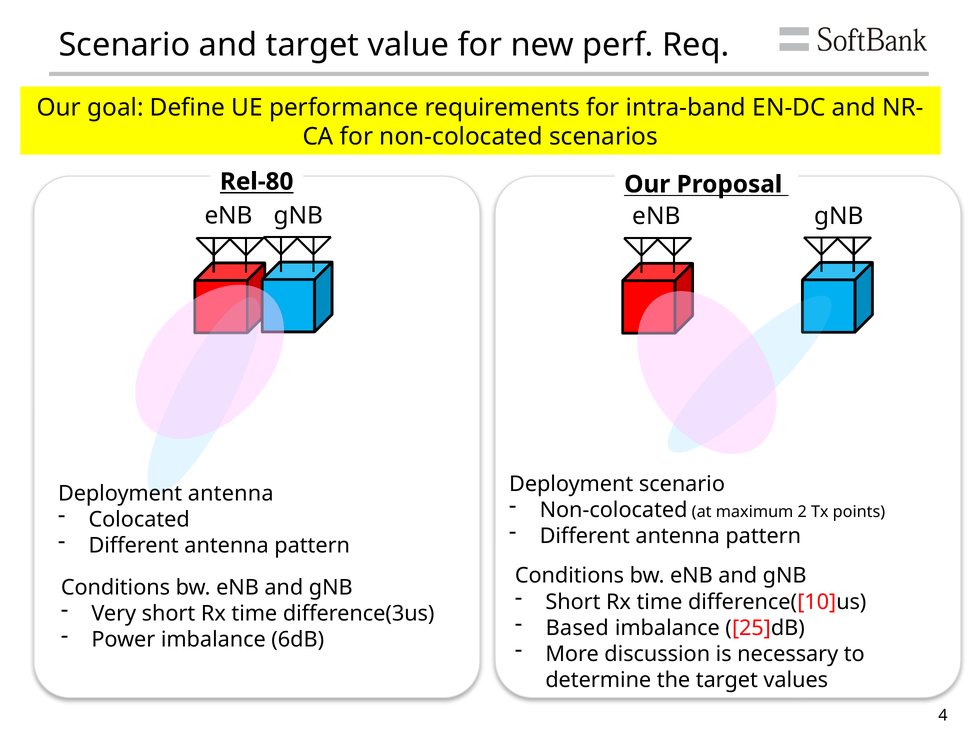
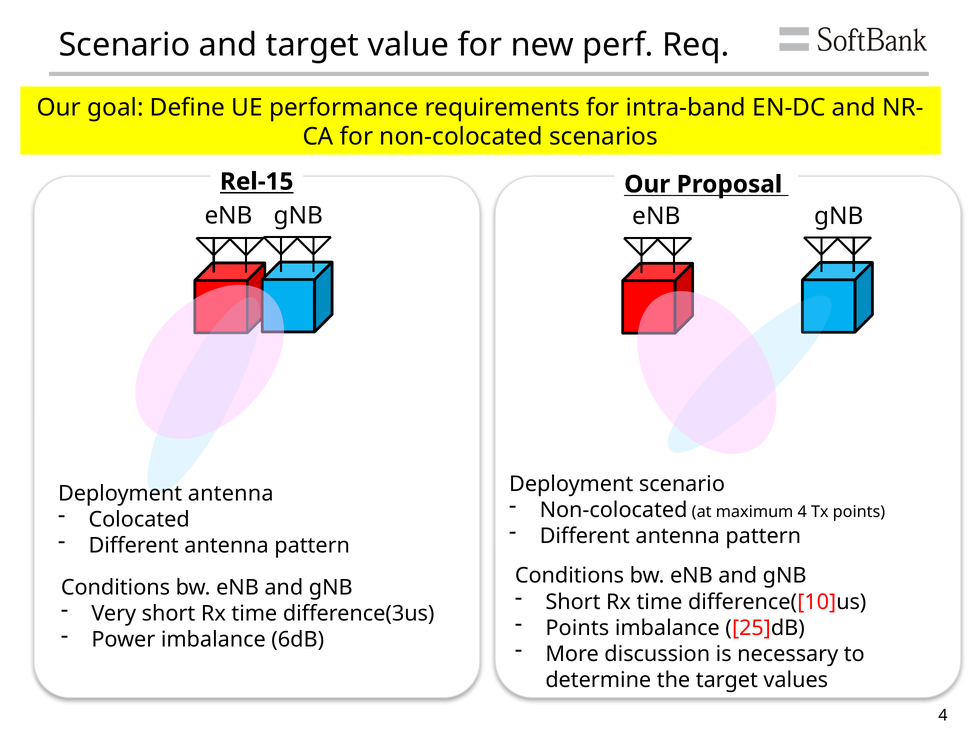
Rel-80: Rel-80 -> Rel-15
maximum 2: 2 -> 4
Based at (577, 629): Based -> Points
